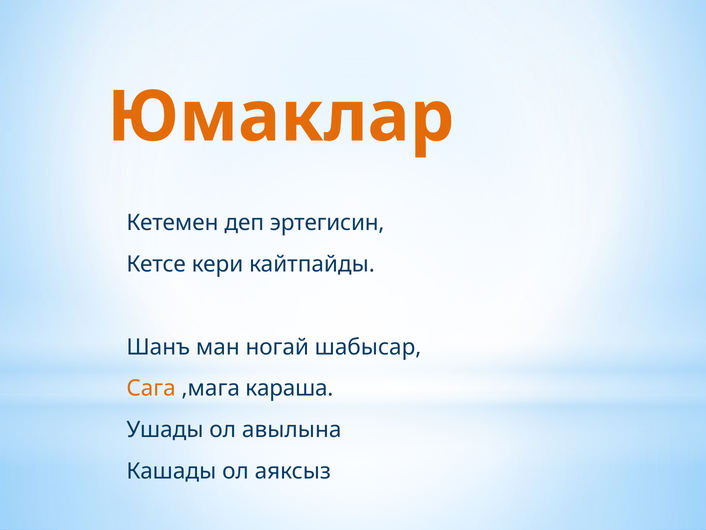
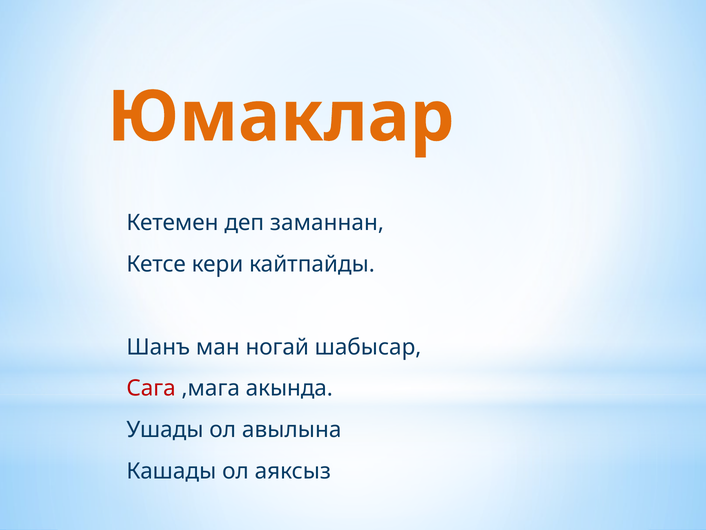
эртегисин: эртегисин -> заманнан
Сага colour: orange -> red
караша: караша -> акында
